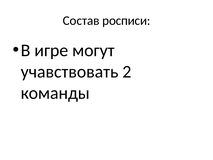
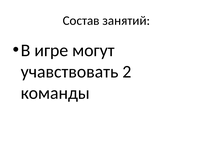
росписи: росписи -> занятий
